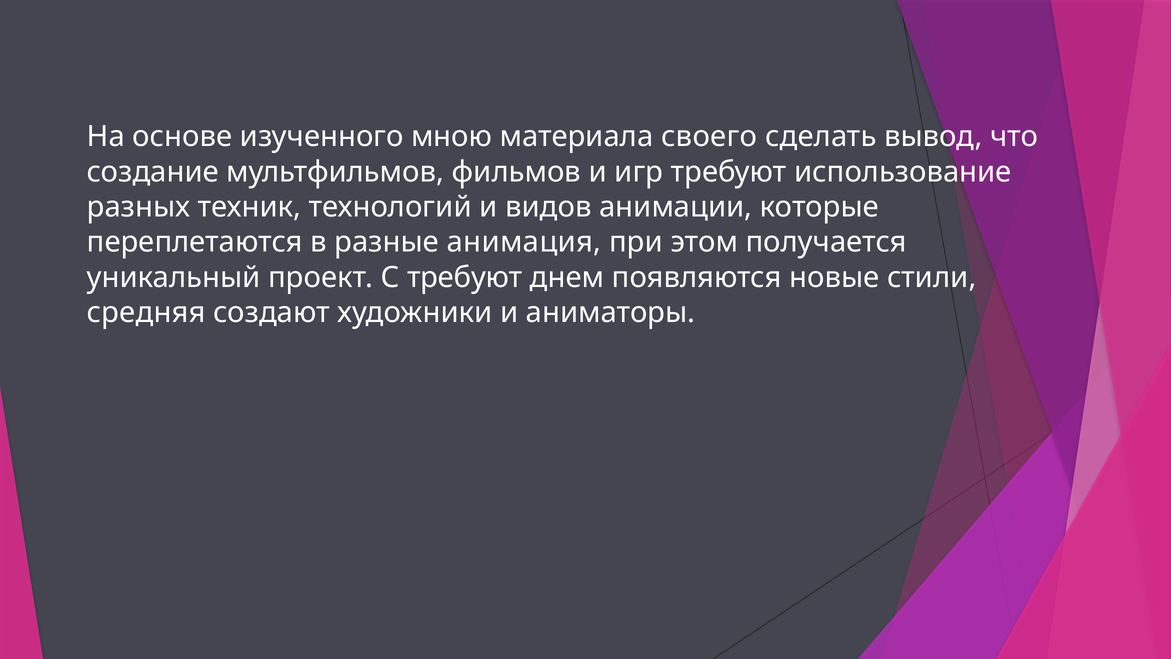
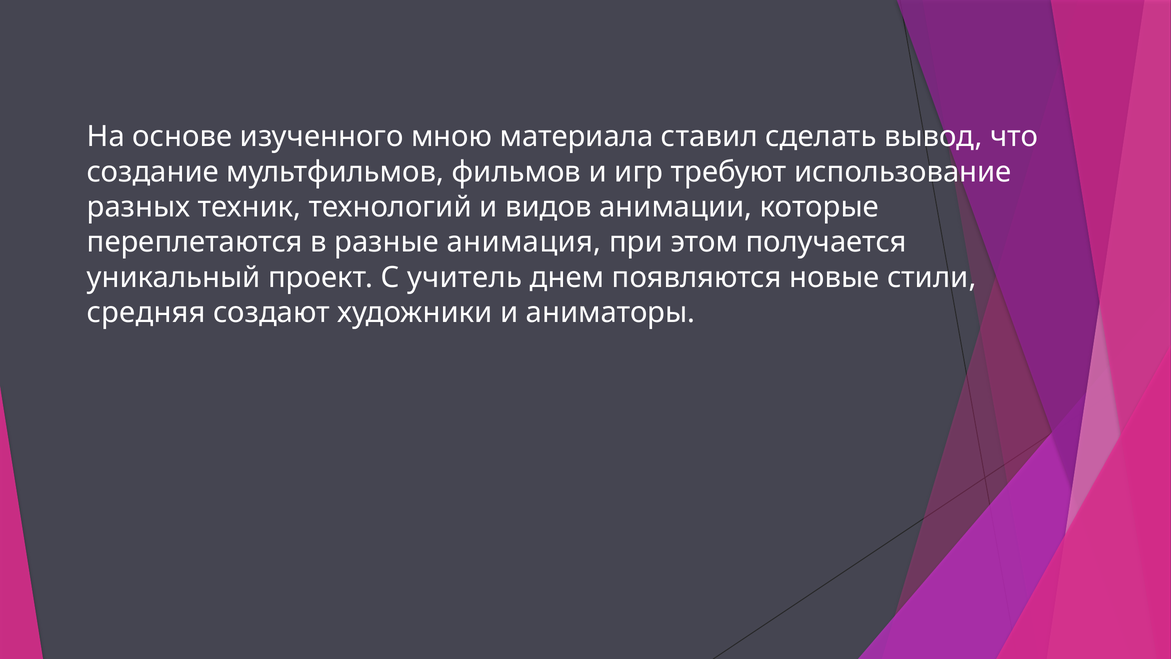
своего: своего -> ставил
С требуют: требуют -> учитель
